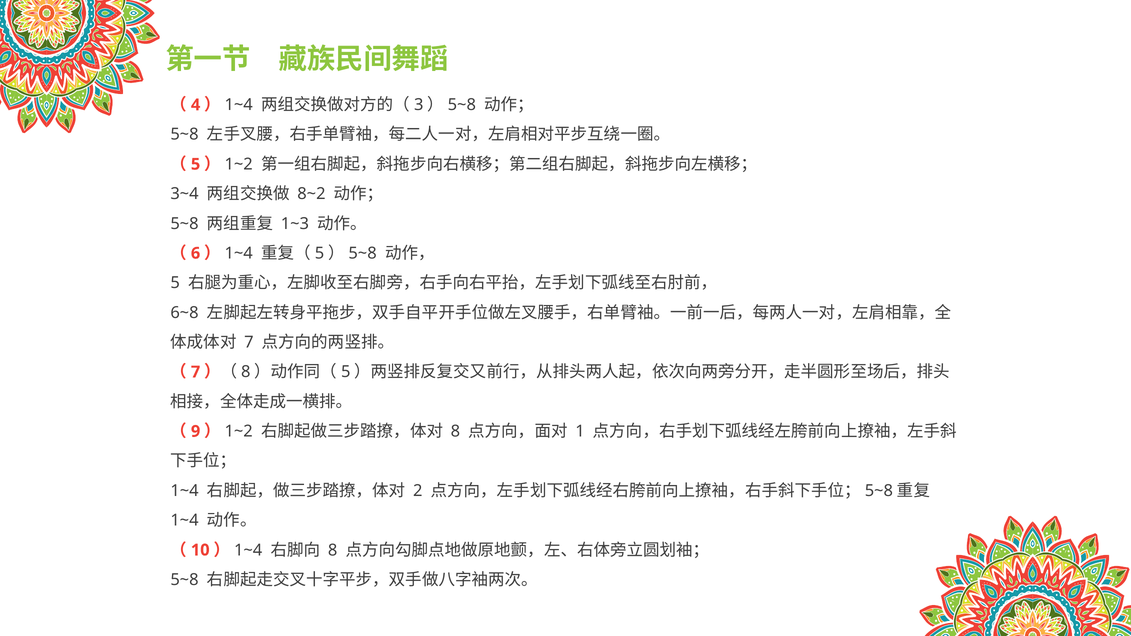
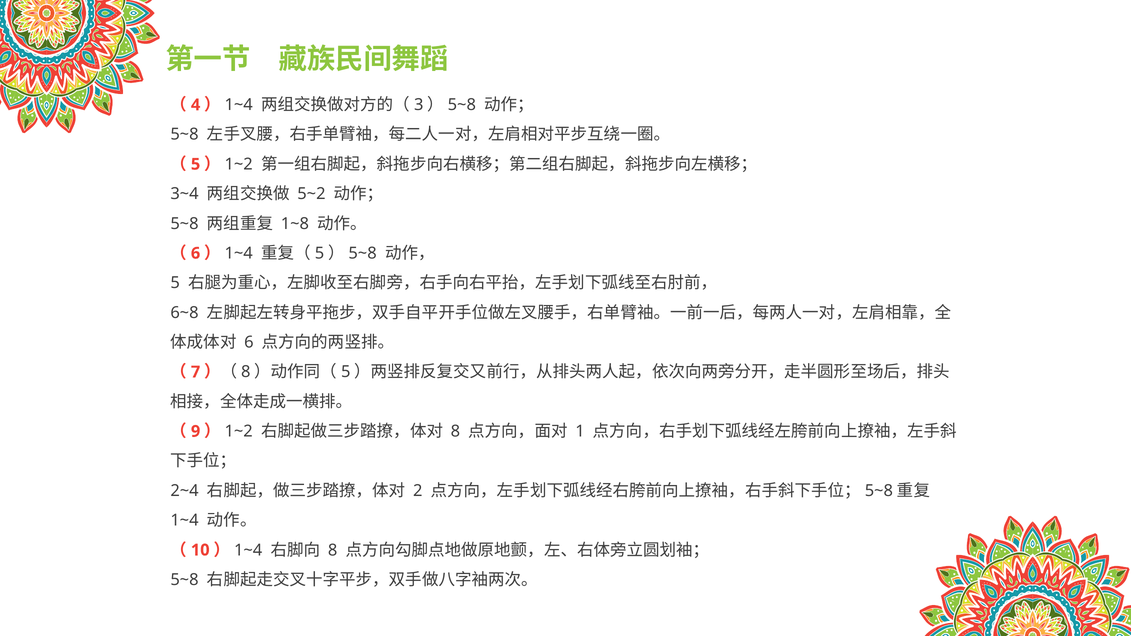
8~2: 8~2 -> 5~2
1~3: 1~3 -> 1~8
7 at (249, 342): 7 -> 6
1~4 at (185, 491): 1~4 -> 2~4
